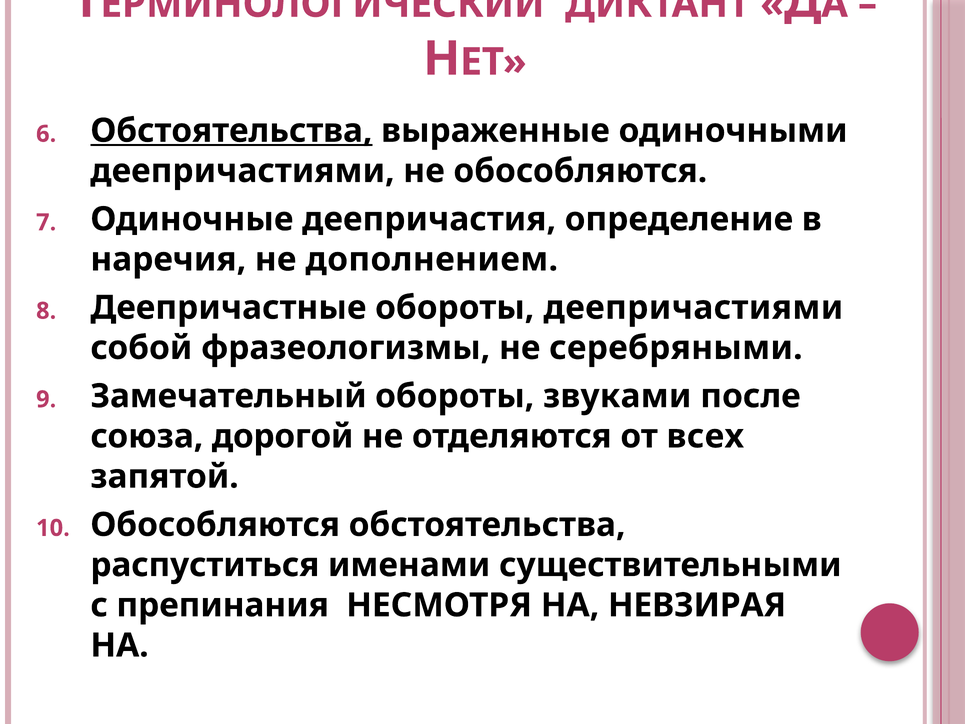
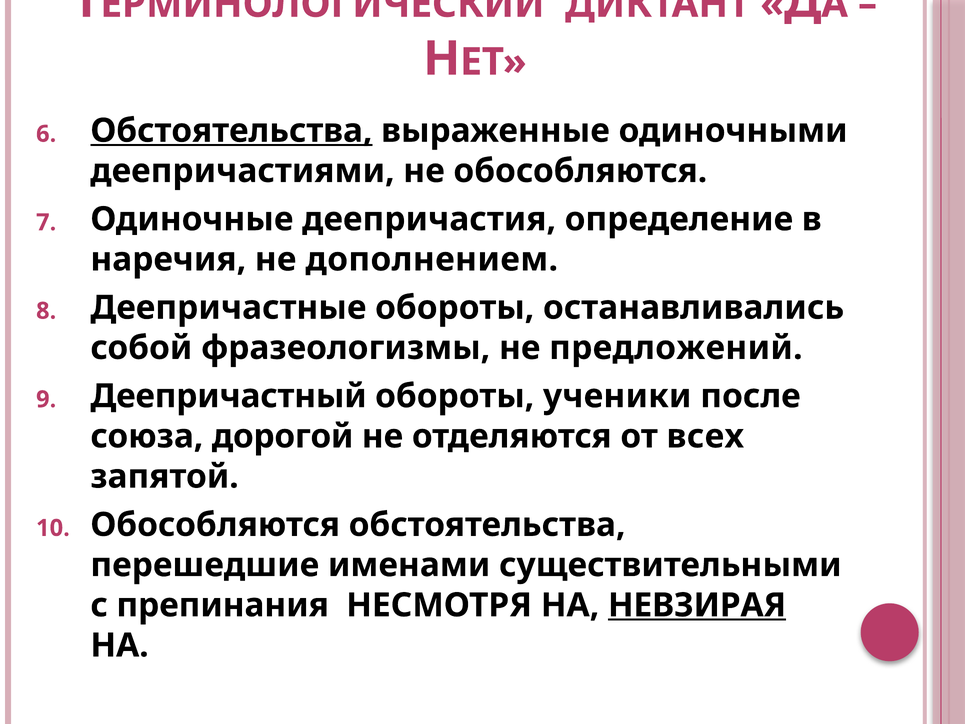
обороты деепричастиями: деепричастиями -> останавливались
серебряными: серебряными -> предложений
Замечательный: Замечательный -> Деепричастный
звуками: звуками -> ученики
распуститься: распуститься -> перешедшие
НЕВЗИРАЯ underline: none -> present
